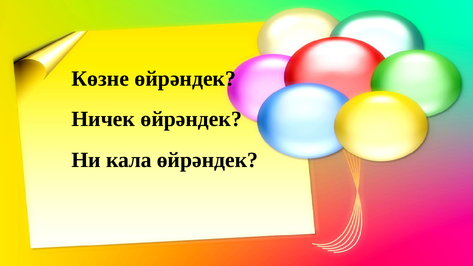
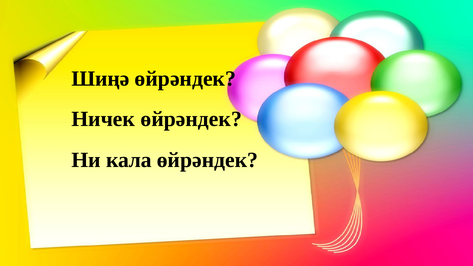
Көзне: Көзне -> Шиңә
